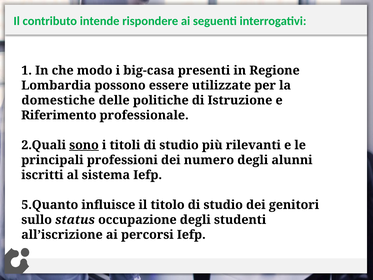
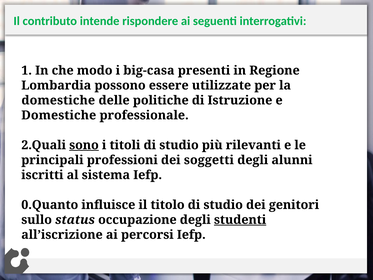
Riferimento at (59, 115): Riferimento -> Domestiche
numero: numero -> soggetti
5.Quanto: 5.Quanto -> 0.Quanto
studenti underline: none -> present
